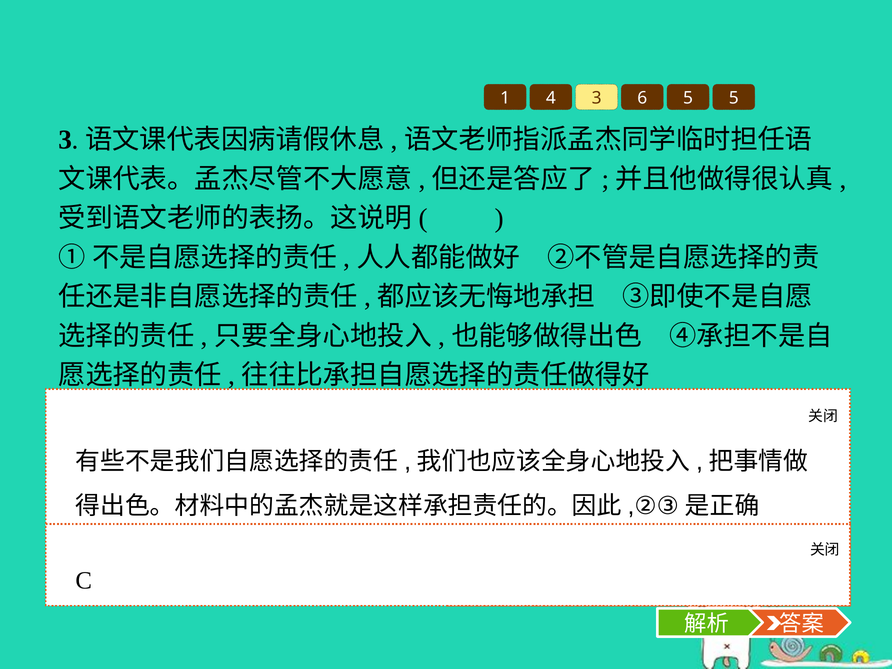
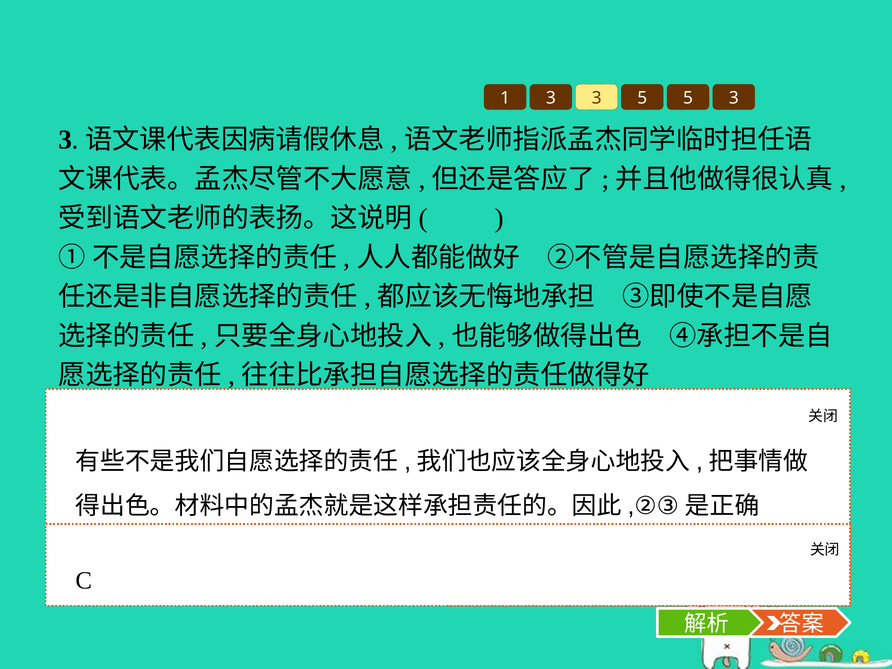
1 4: 4 -> 3
3 6: 6 -> 5
5 5: 5 -> 3
